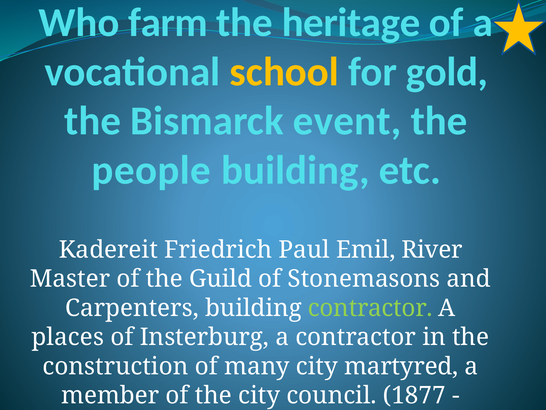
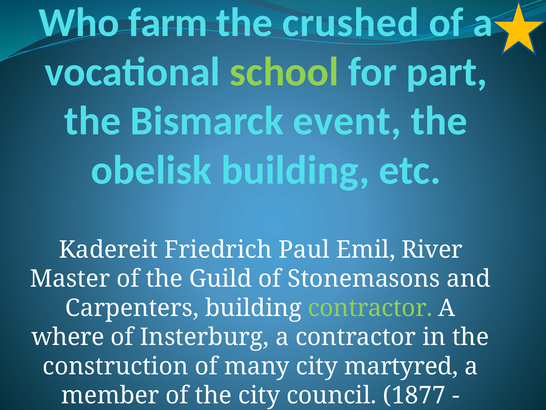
heritage: heritage -> crushed
school colour: yellow -> light green
gold: gold -> part
people: people -> obelisk
places: places -> where
